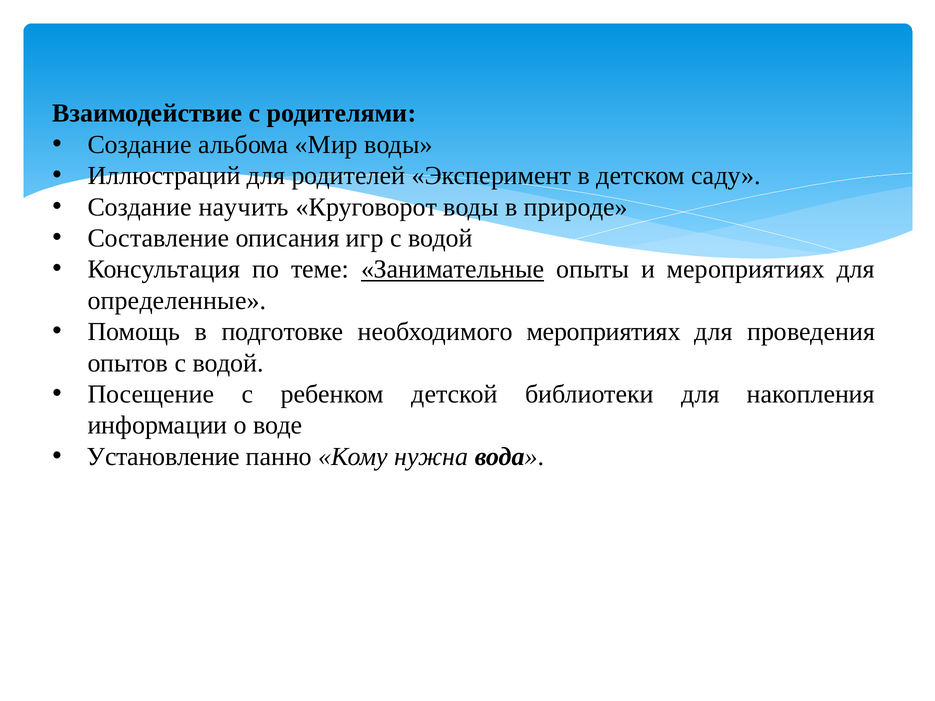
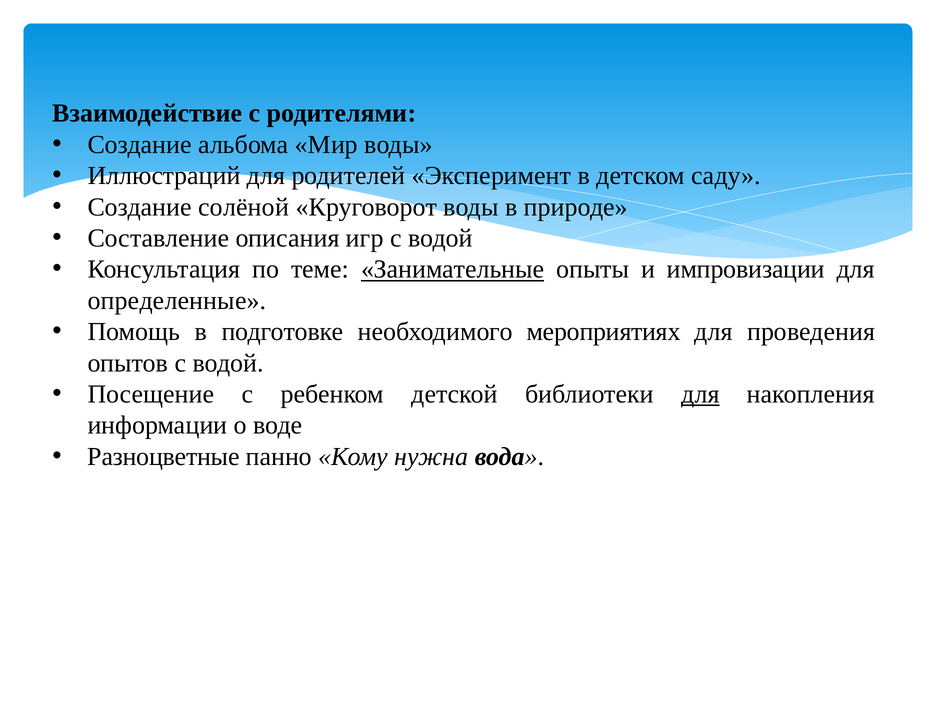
научить: научить -> солёной
и мероприятиях: мероприятиях -> импровизации
для at (700, 394) underline: none -> present
Установление: Установление -> Разноцветные
